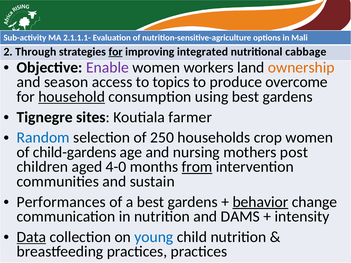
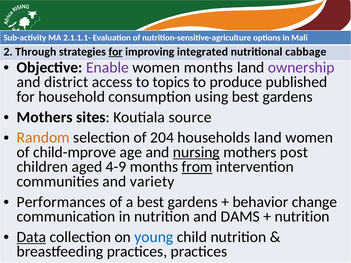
women workers: workers -> months
ownership colour: orange -> purple
season: season -> district
overcome: overcome -> published
household underline: present -> none
Tignegre at (45, 117): Tignegre -> Mothers
farmer: farmer -> source
Random colour: blue -> orange
250: 250 -> 204
households crop: crop -> land
child-gardens: child-gardens -> child-mprove
nursing underline: none -> present
4-0: 4-0 -> 4-9
sustain: sustain -> variety
behavior underline: present -> none
intensity at (302, 217): intensity -> nutrition
